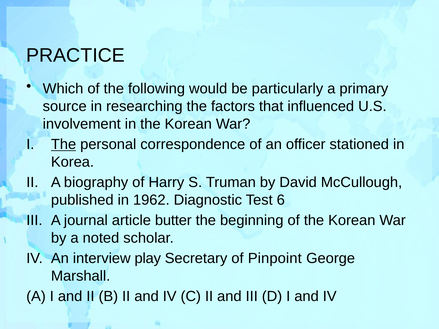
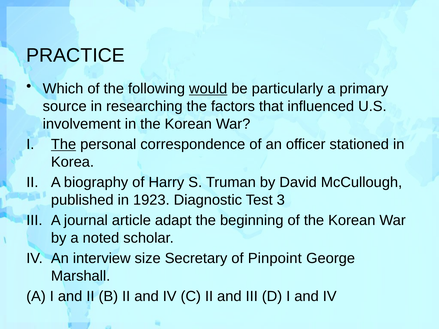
would underline: none -> present
1962: 1962 -> 1923
6: 6 -> 3
butter: butter -> adapt
play: play -> size
